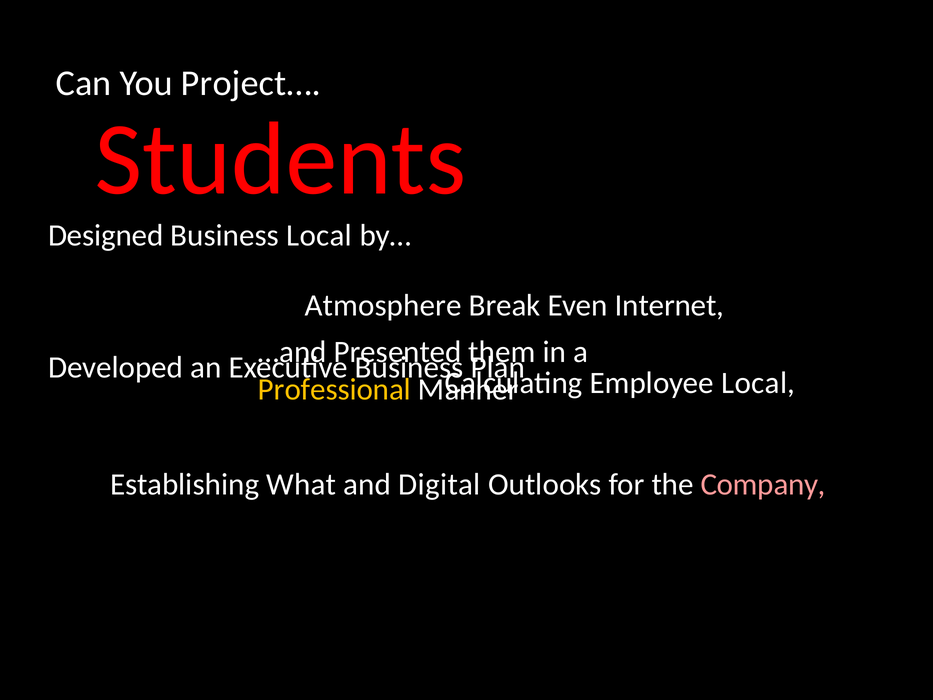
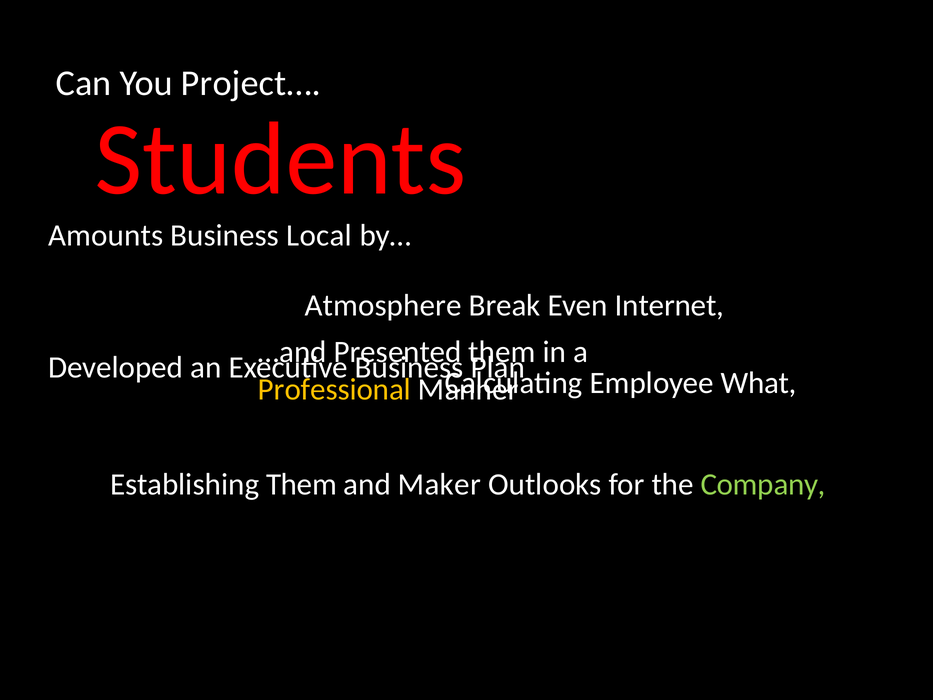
Designed: Designed -> Amounts
Employee Local: Local -> What
Establishing What: What -> Them
Digital: Digital -> Maker
Company colour: pink -> light green
